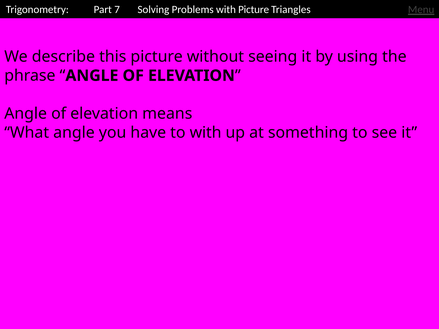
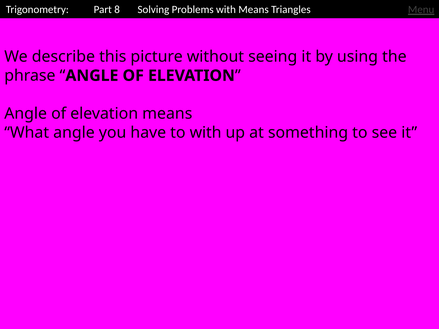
7: 7 -> 8
with Picture: Picture -> Means
